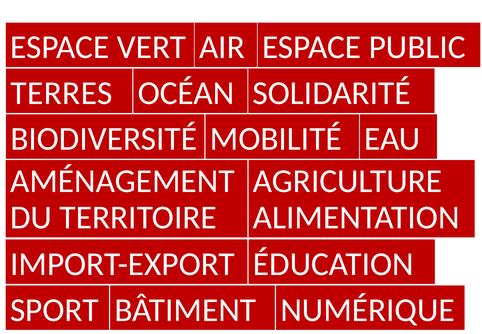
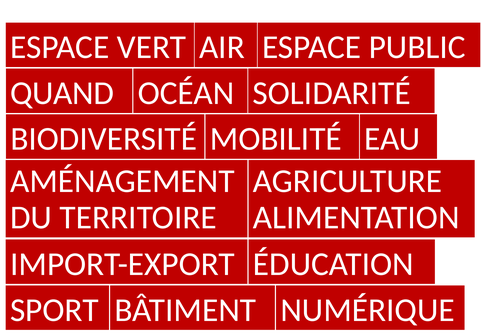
TERRES: TERRES -> QUAND
